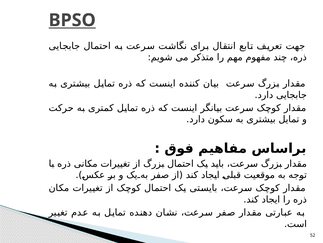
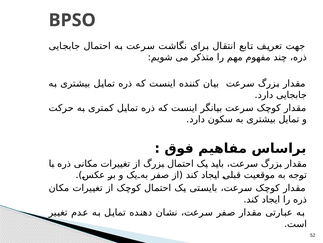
BPSO underline: present -> none
